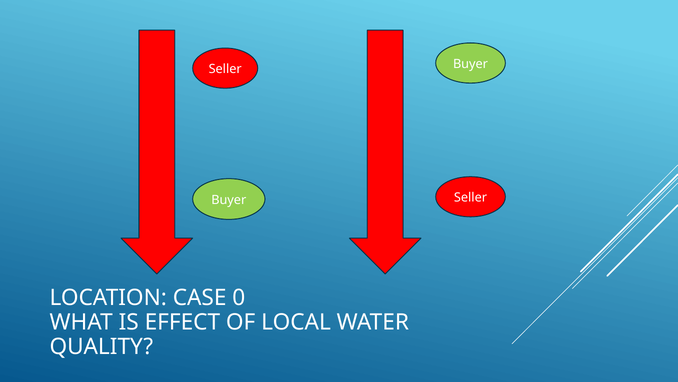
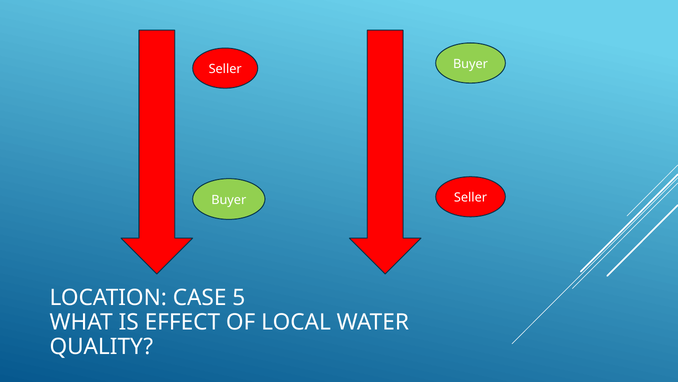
0: 0 -> 5
